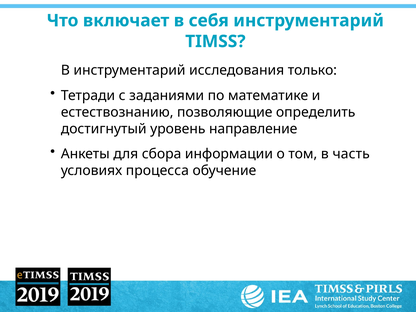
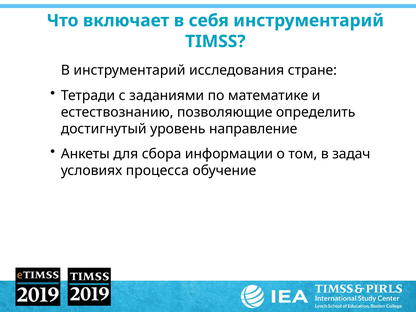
только: только -> стране
часть: часть -> задач
